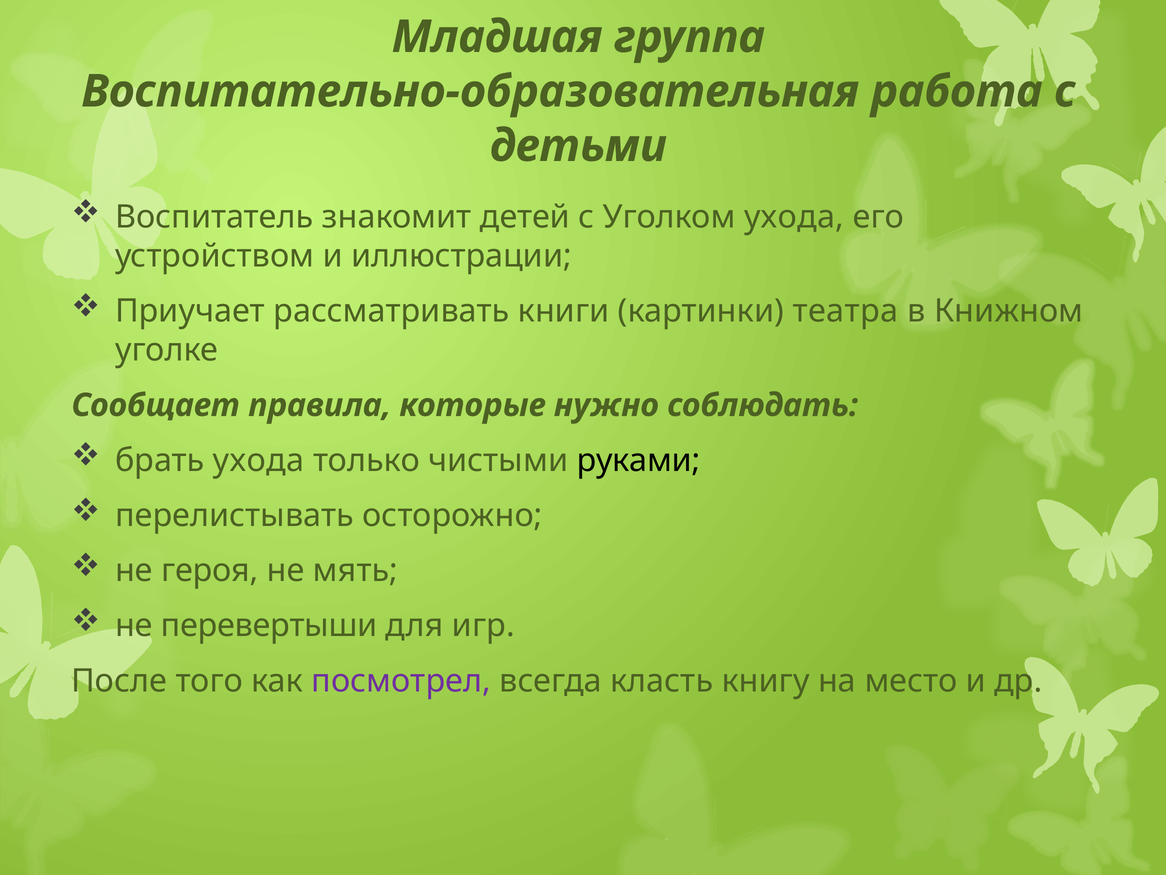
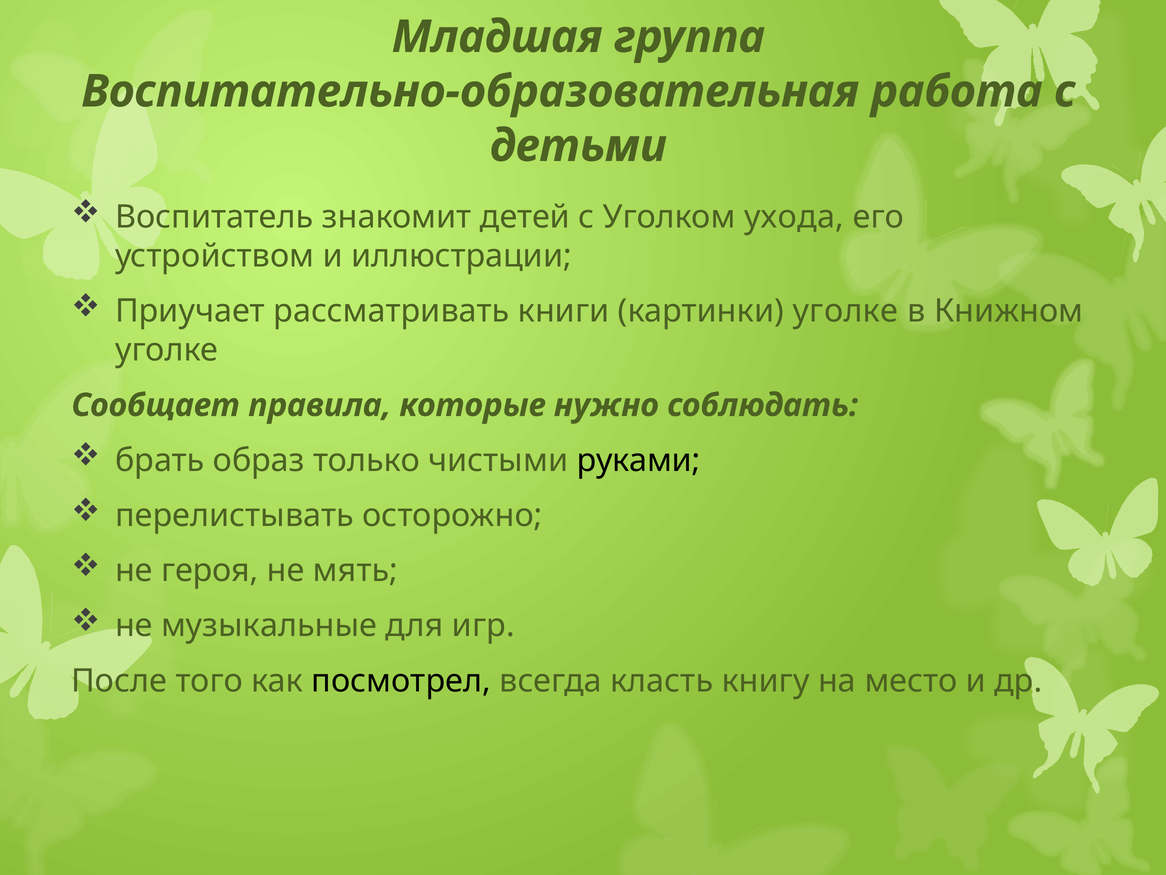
картинки театра: театра -> уголке
брать ухода: ухода -> образ
перевертыши: перевертыши -> музыкальные
посмотрел colour: purple -> black
